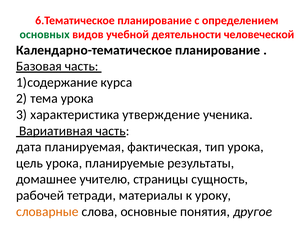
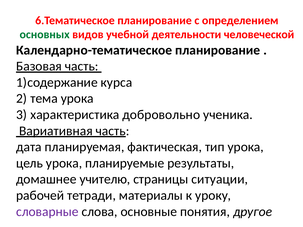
утверждение: утверждение -> добровольно
сущность: сущность -> ситуации
словарные colour: orange -> purple
